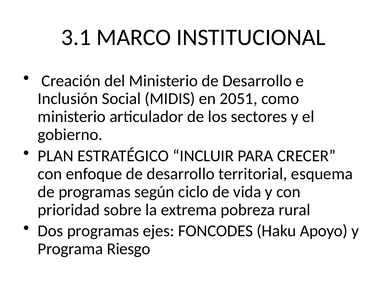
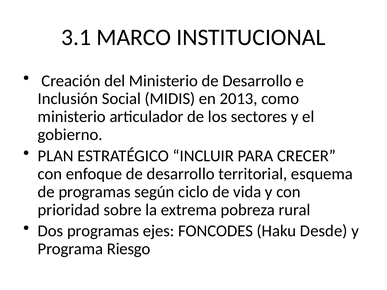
2051: 2051 -> 2013
Apoyo: Apoyo -> Desde
